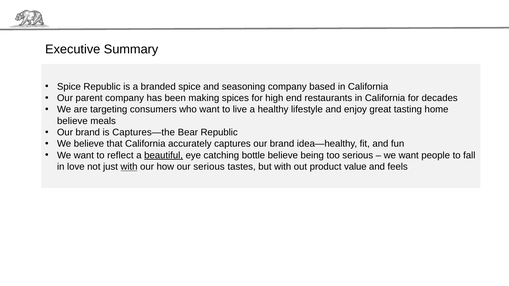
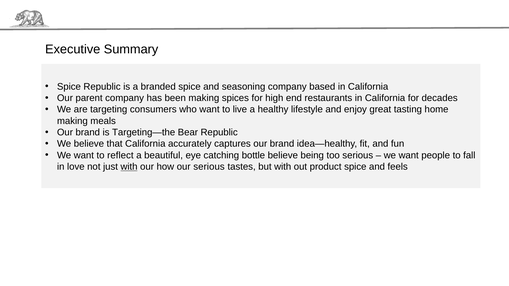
believe at (72, 121): believe -> making
Captures—the: Captures—the -> Targeting—the
beautiful underline: present -> none
product value: value -> spice
